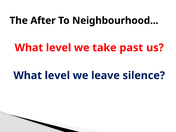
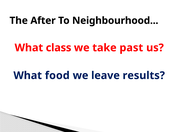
level at (59, 48): level -> class
level at (57, 75): level -> food
silence: silence -> results
